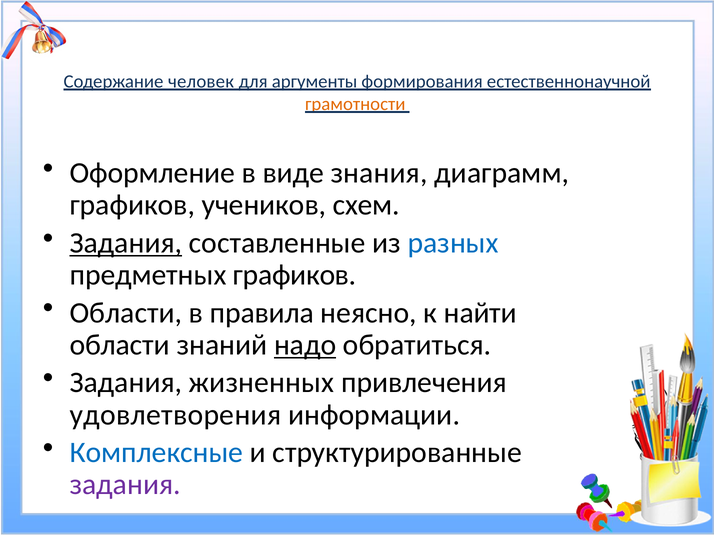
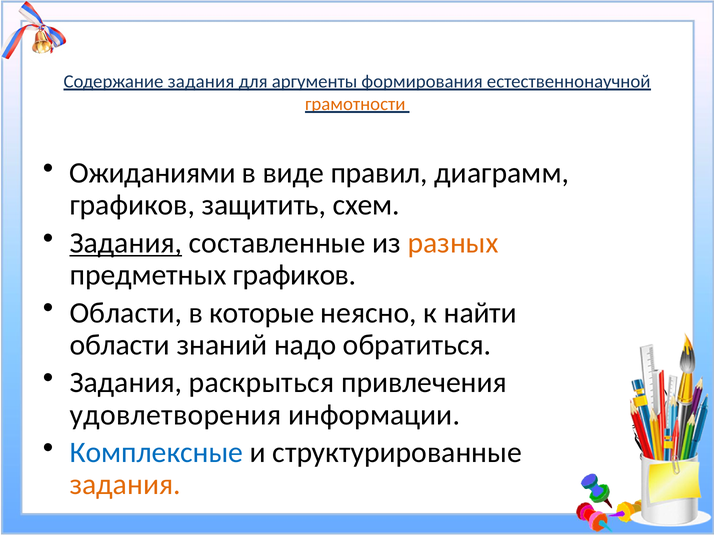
Содержание человек: человек -> задания
Оформление: Оформление -> Ожиданиями
знания: знания -> правил
учеников: учеников -> защитить
разных colour: blue -> orange
правила: правила -> которые
надо underline: present -> none
жизненных: жизненных -> раскрыться
задания at (125, 485) colour: purple -> orange
